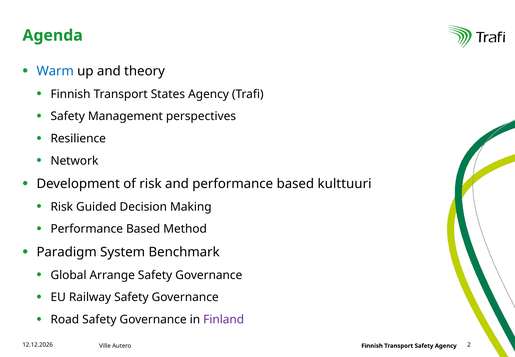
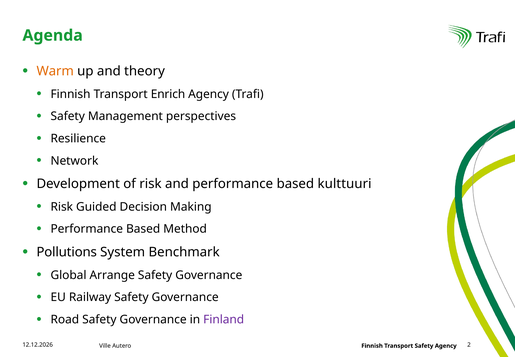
Warm colour: blue -> orange
States: States -> Enrich
Paradigm: Paradigm -> Pollutions
